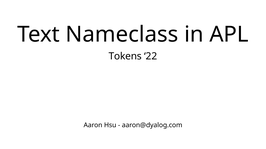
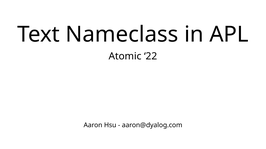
Tokens: Tokens -> Atomic
